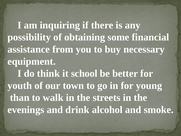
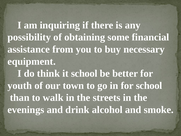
for young: young -> school
